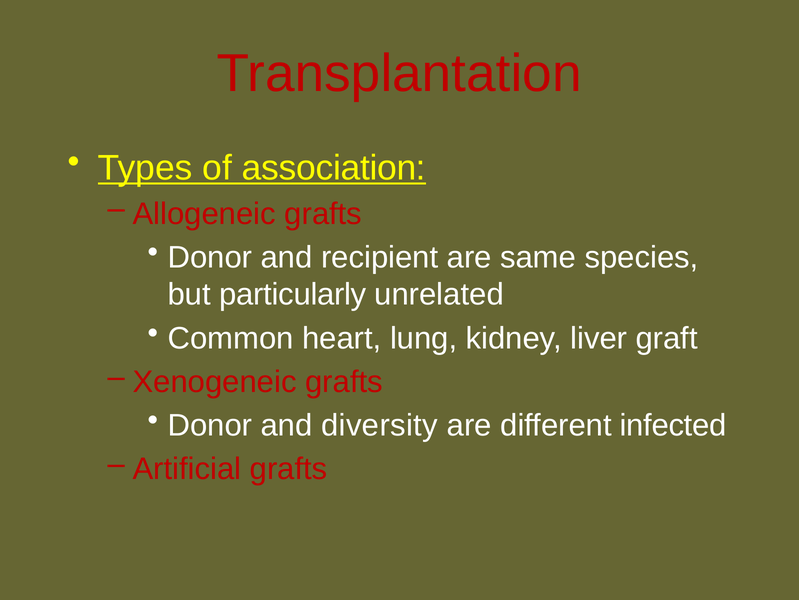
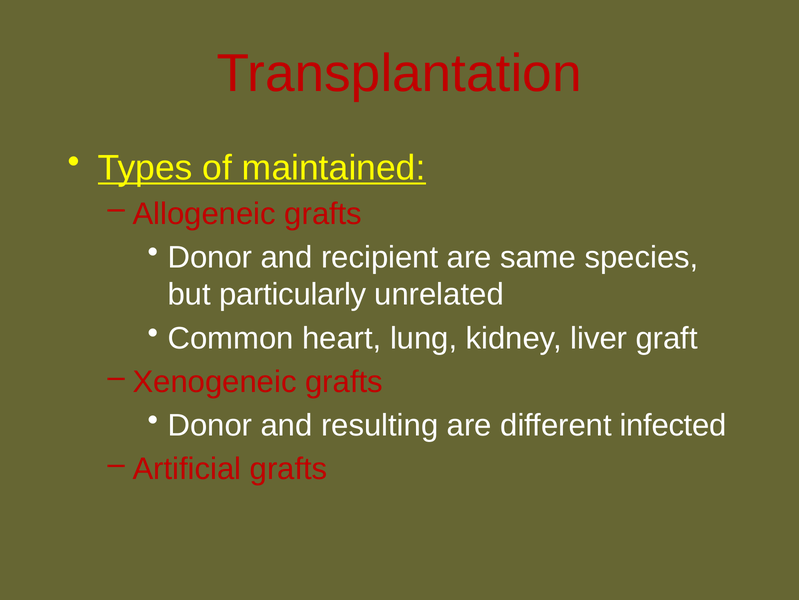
association: association -> maintained
diversity: diversity -> resulting
